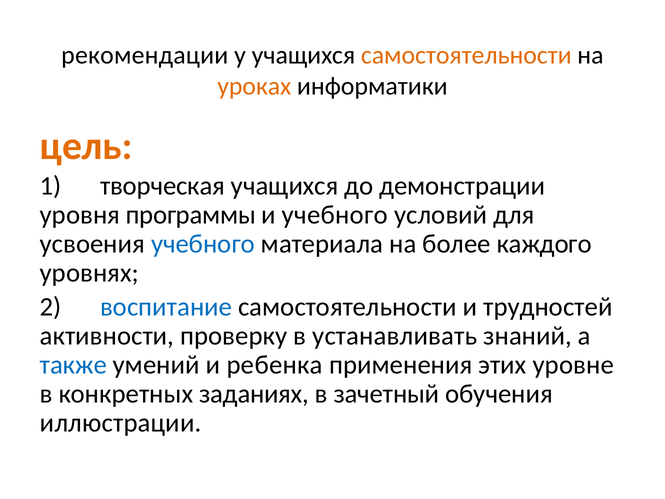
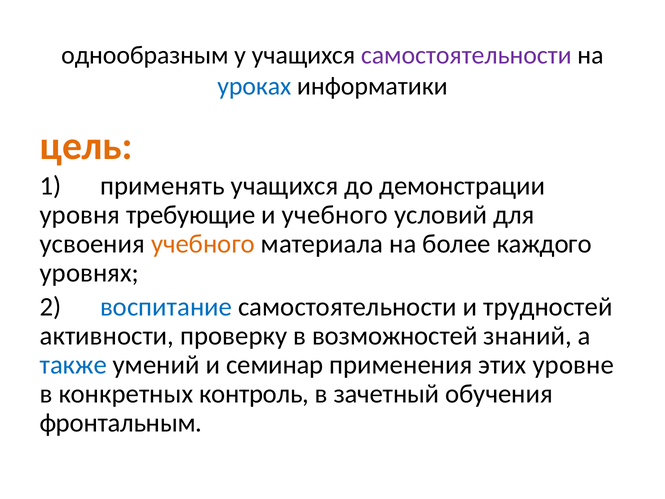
рекомендации: рекомендации -> однообразным
самостоятельности at (466, 55) colour: orange -> purple
уроках colour: orange -> blue
творческая: творческая -> применять
программы: программы -> требующие
учебного at (203, 244) colour: blue -> orange
устанавливать: устанавливать -> возможностей
ребенка: ребенка -> семинар
заданиях: заданиях -> контроль
иллюстрации: иллюстрации -> фронтальным
